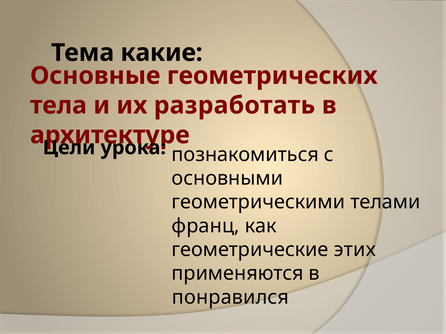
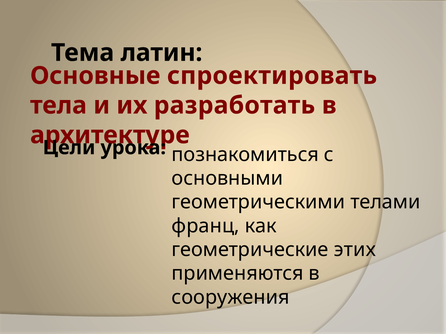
какие: какие -> латин
геометрических: геометрических -> спроектировать
понравился: понравился -> сооружения
